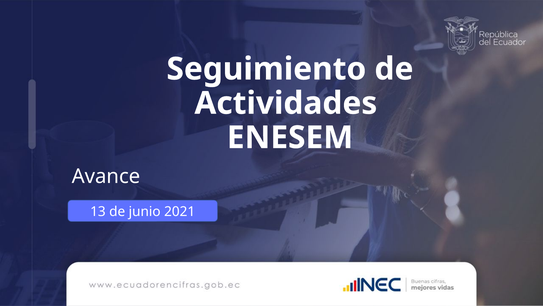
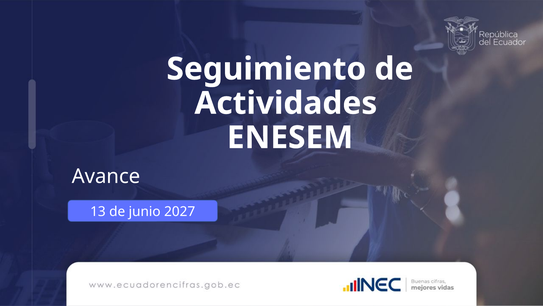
2021: 2021 -> 2027
